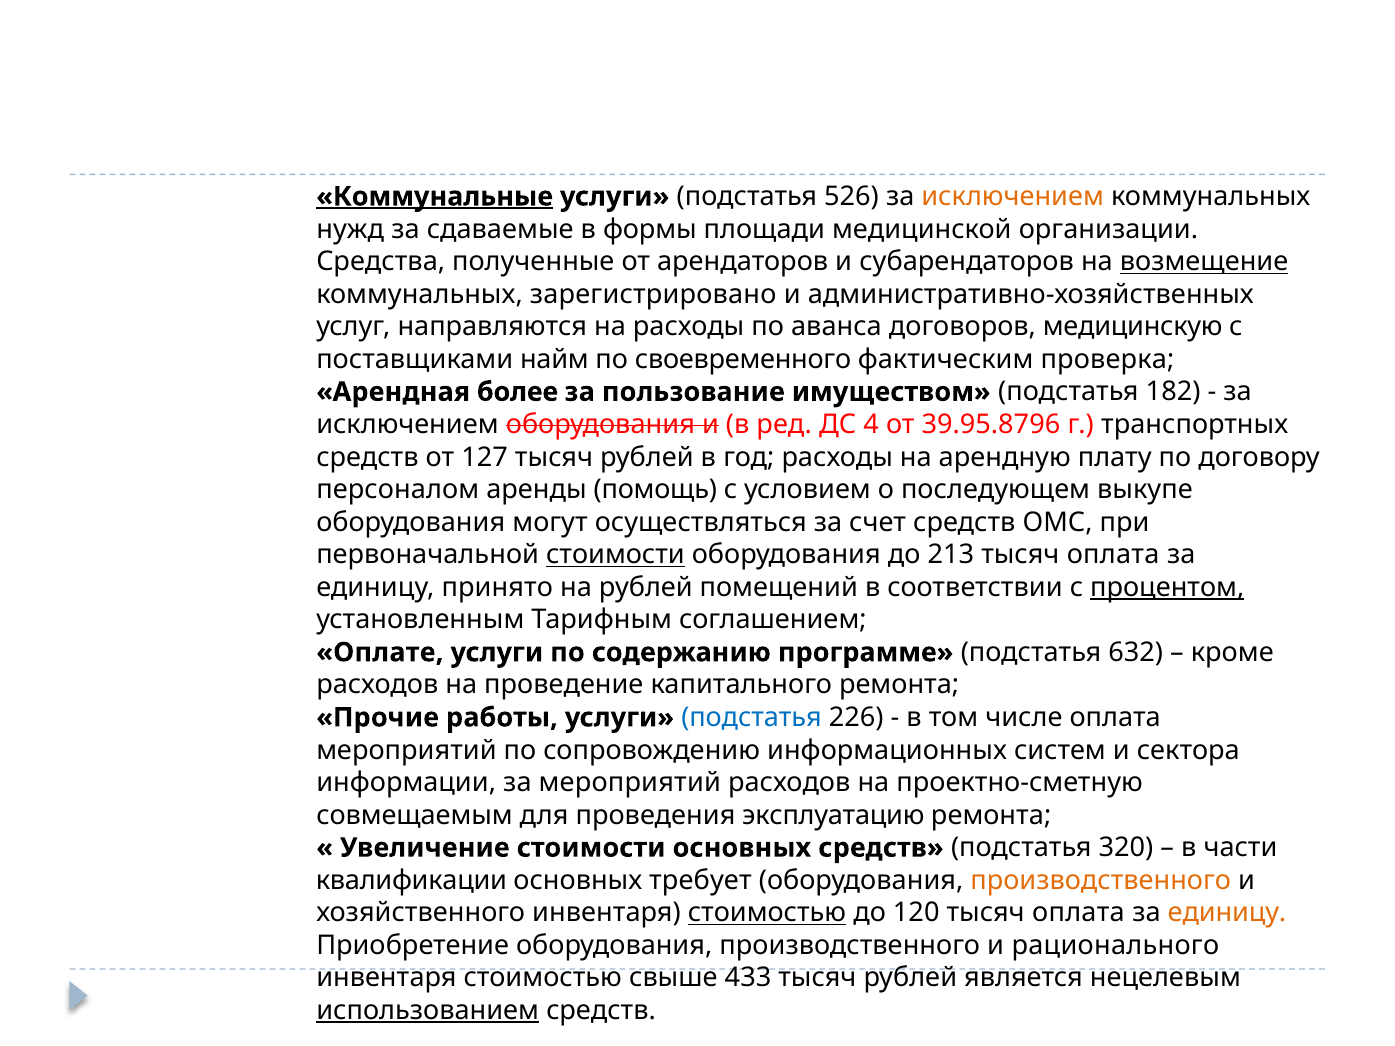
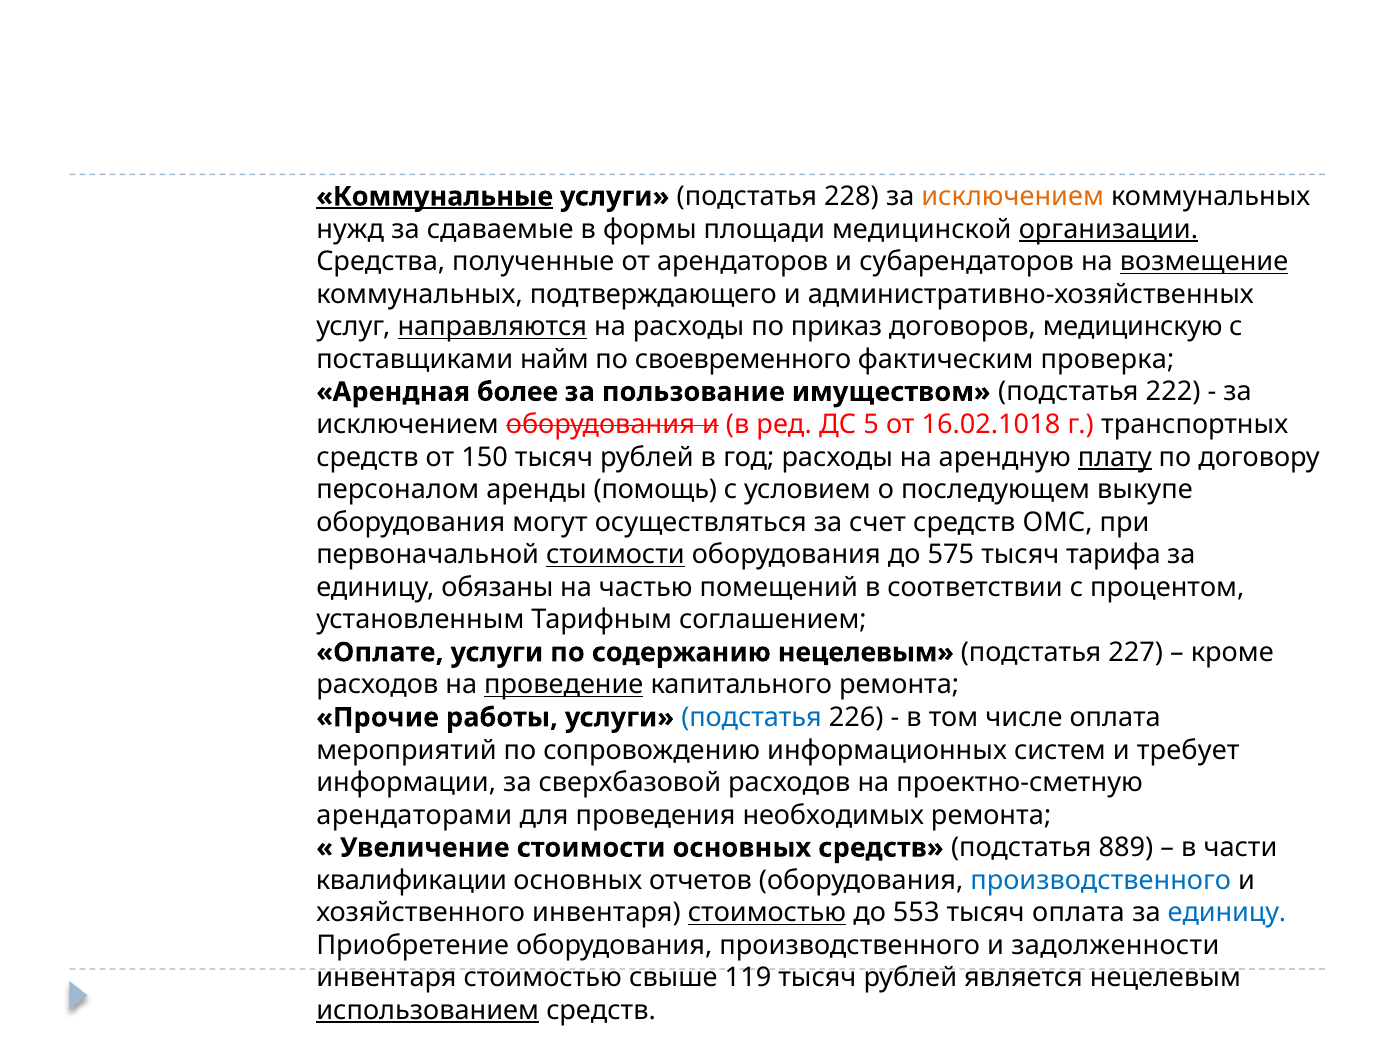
526: 526 -> 228
организации underline: none -> present
зарегистрировано: зарегистрировано -> подтверждающего
направляются underline: none -> present
аванса: аванса -> приказ
182: 182 -> 222
4: 4 -> 5
39.95.8796: 39.95.8796 -> 16.02.1018
127: 127 -> 150
плату underline: none -> present
213: 213 -> 575
оплата at (1113, 555): оплата -> тарифа
принято: принято -> обязаны
на рублей: рублей -> частью
процентом underline: present -> none
содержанию программе: программе -> нецелевым
632: 632 -> 227
проведение underline: none -> present
сектора: сектора -> требует
за мероприятий: мероприятий -> сверхбазовой
совмещаемым: совмещаемым -> арендаторами
эксплуатацию: эксплуатацию -> необходимых
320: 320 -> 889
требует: требует -> отчетов
производственного at (1101, 881) colour: orange -> blue
120: 120 -> 553
единицу at (1227, 913) colour: orange -> blue
рационального: рационального -> задолженности
433: 433 -> 119
